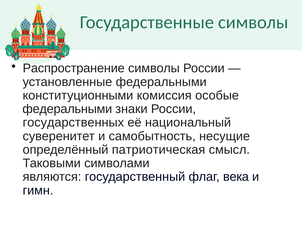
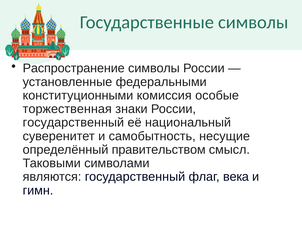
федеральными at (67, 109): федеральными -> торжественная
государственных at (73, 123): государственных -> государственный
патриотическая: патриотическая -> правительством
